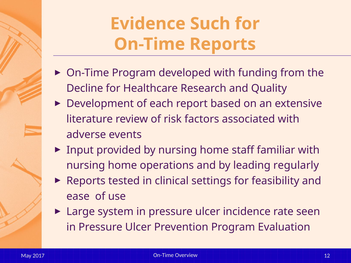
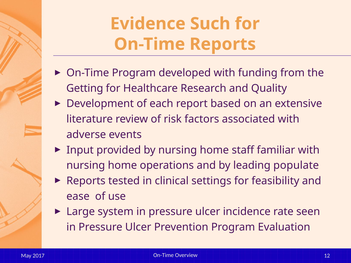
Decline: Decline -> Getting
regularly: regularly -> populate
